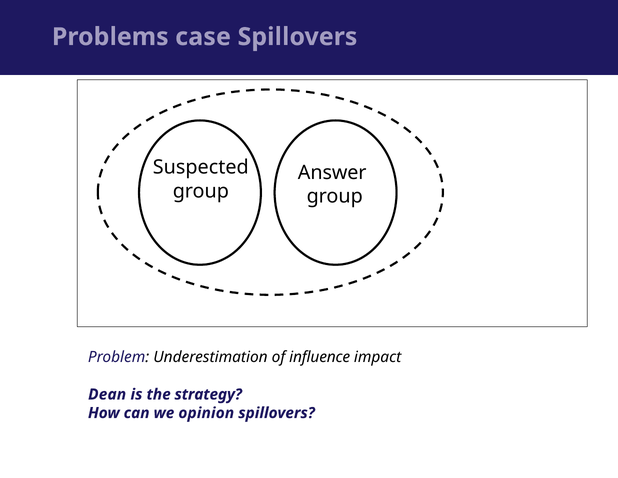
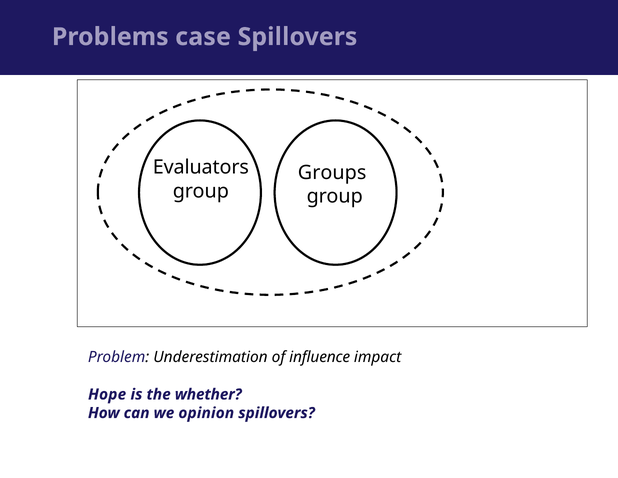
Suspected: Suspected -> Evaluators
Answer: Answer -> Groups
Dean: Dean -> Hope
strategy: strategy -> whether
